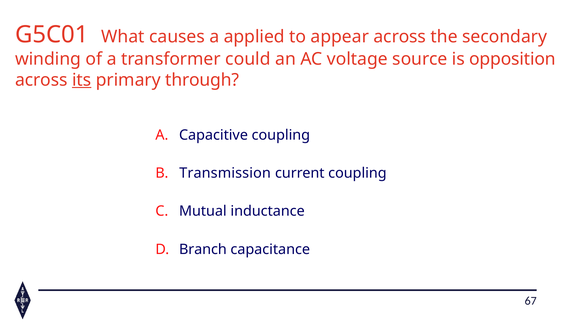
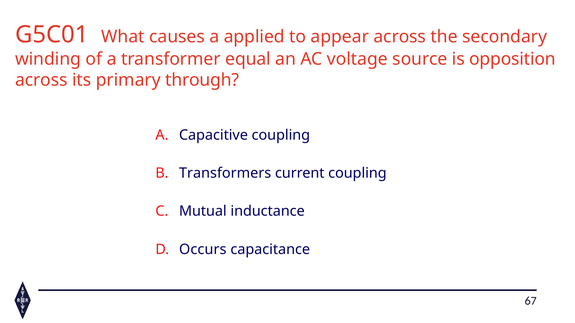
could: could -> equal
its at (82, 80) underline: present -> none
Transmission: Transmission -> Transformers
Branch: Branch -> Occurs
